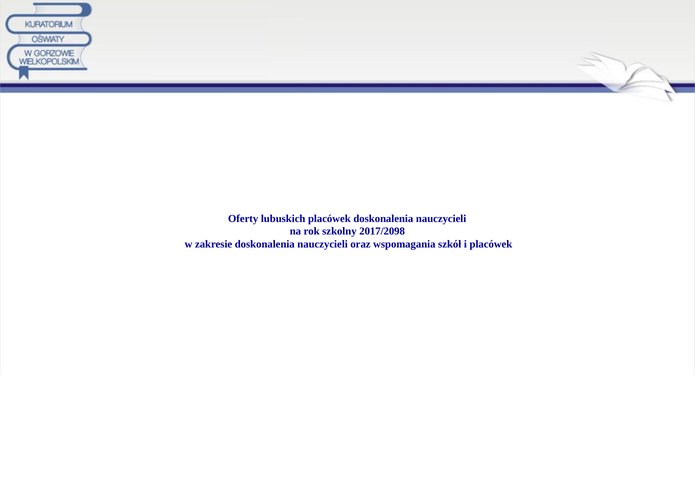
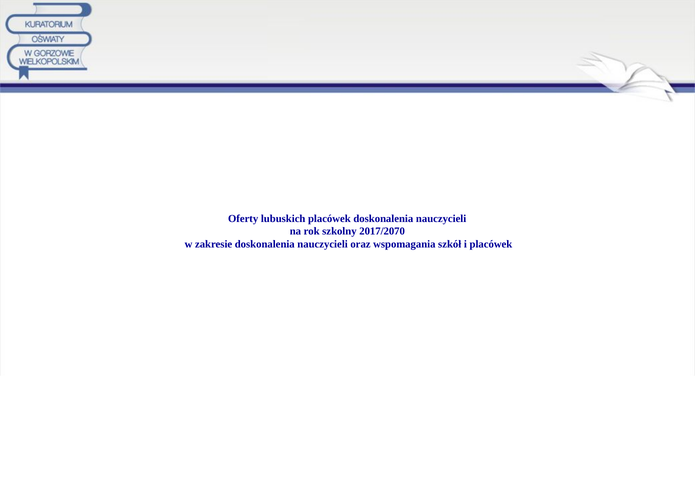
2017/2098: 2017/2098 -> 2017/2070
